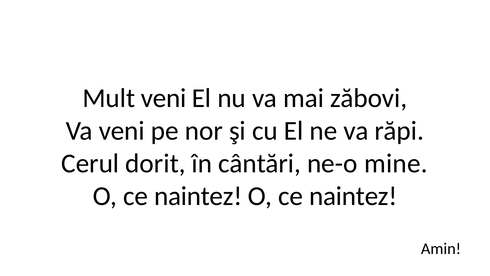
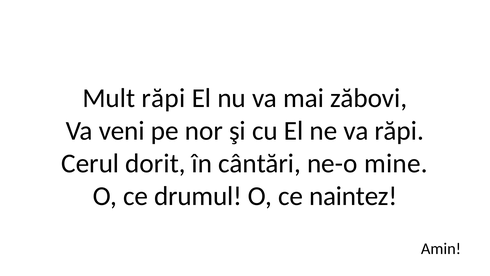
Mult veni: veni -> răpi
naintez at (198, 196): naintez -> drumul
